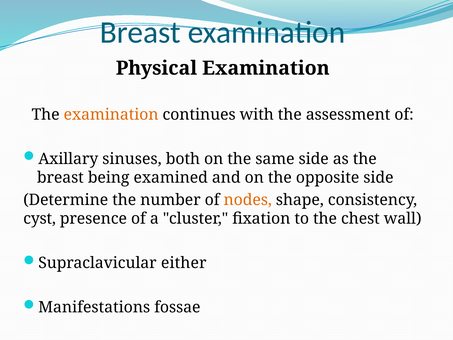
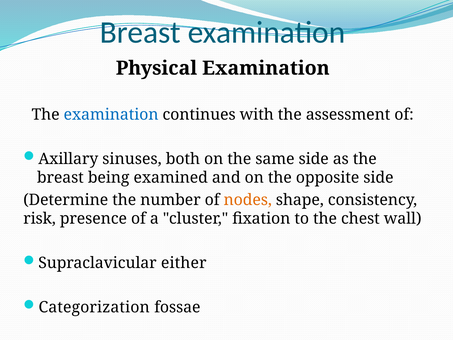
examination at (111, 114) colour: orange -> blue
cyst: cyst -> risk
Manifestations: Manifestations -> Categorization
